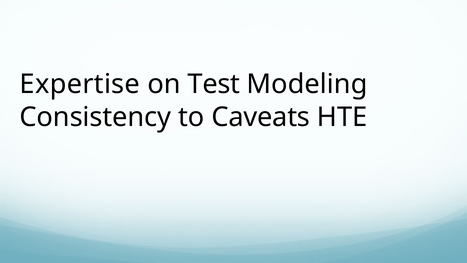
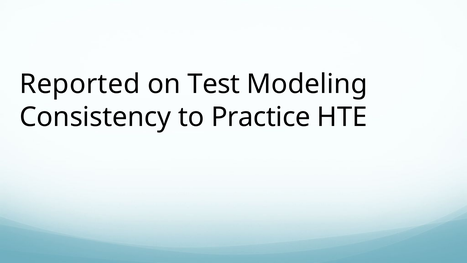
Expertise: Expertise -> Reported
Caveats: Caveats -> Practice
